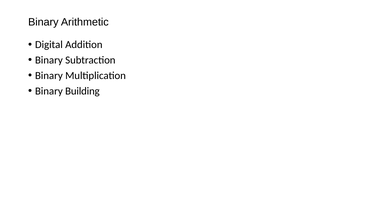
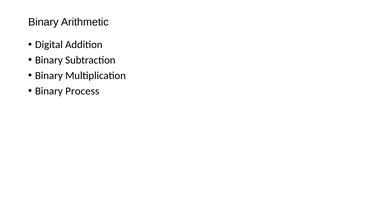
Building: Building -> Process
